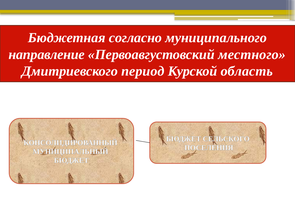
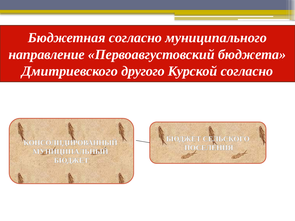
местного: местного -> бюджета
период: период -> другого
Курской область: область -> согласно
